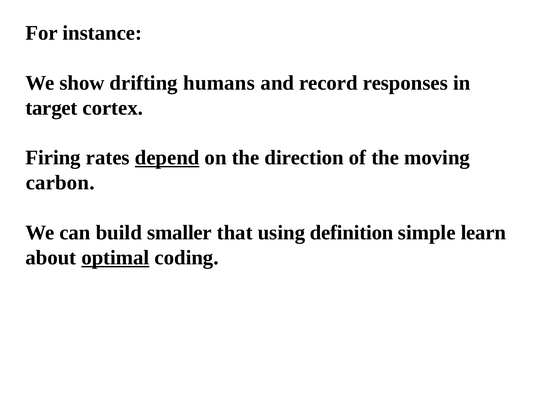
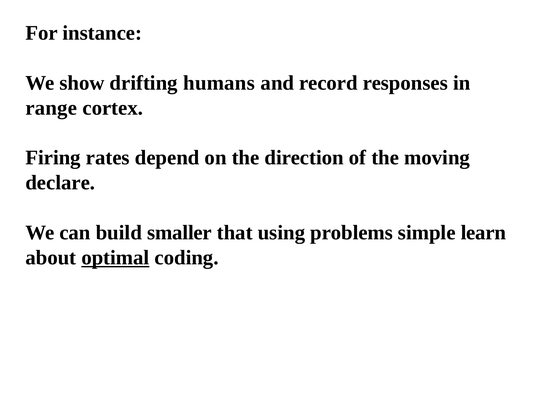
target: target -> range
depend underline: present -> none
carbon: carbon -> declare
definition: definition -> problems
